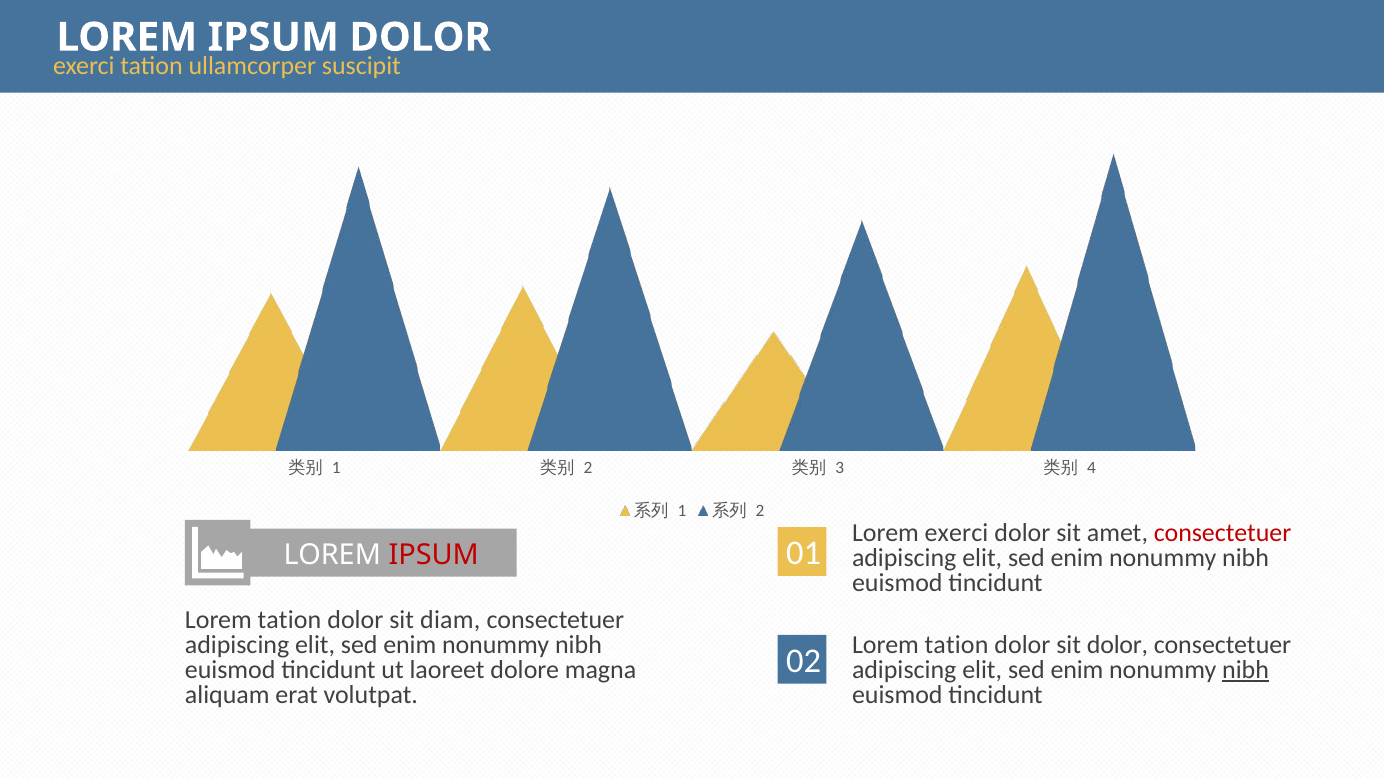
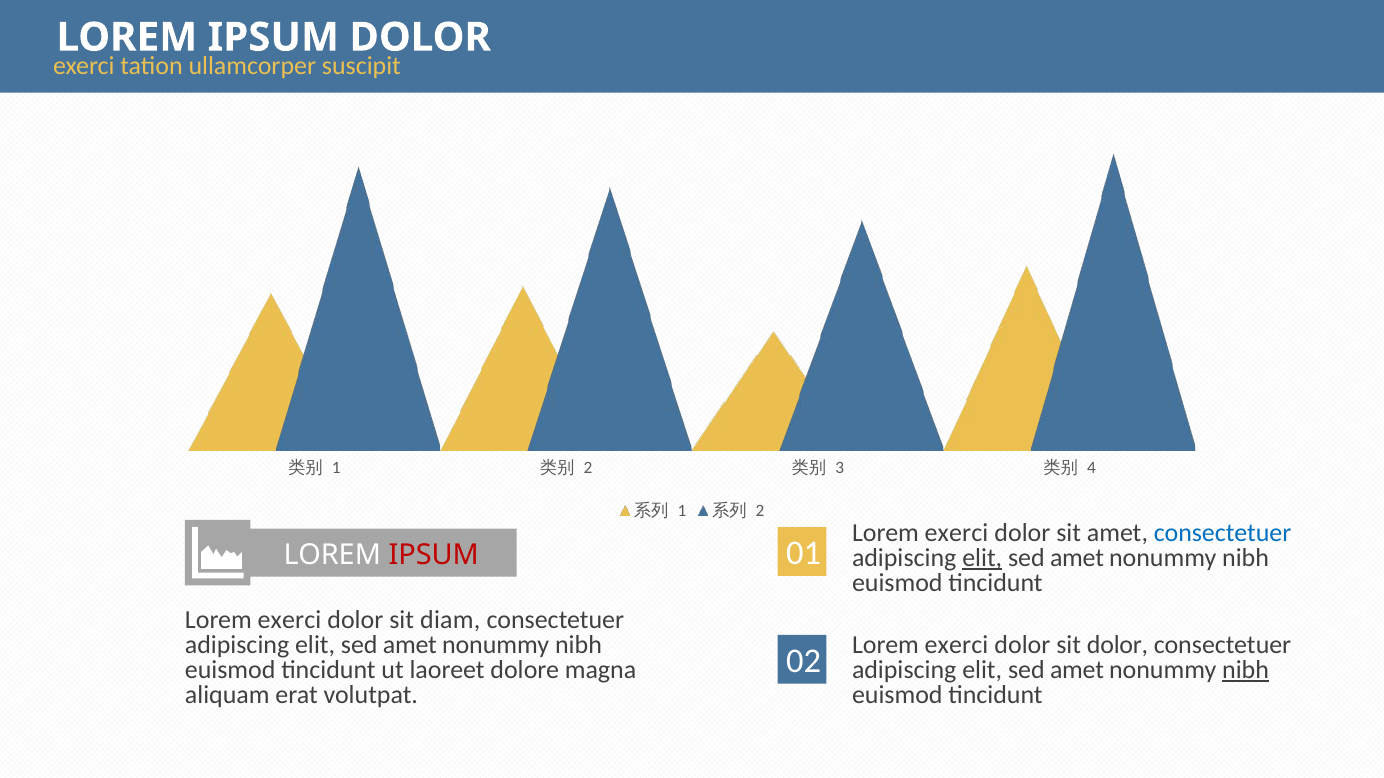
consectetuer at (1223, 533) colour: red -> blue
elit at (982, 558) underline: none -> present
enim at (1077, 558): enim -> amet
tation at (289, 620): tation -> exerci
enim at (410, 645): enim -> amet
tation at (957, 646): tation -> exerci
enim at (1077, 671): enim -> amet
